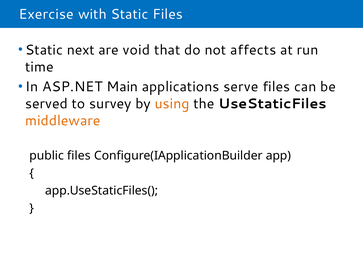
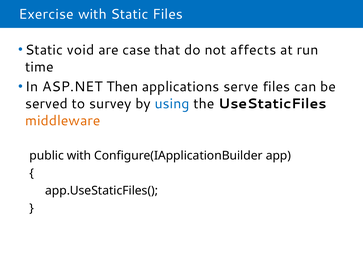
next: next -> void
void: void -> case
Main: Main -> Then
using colour: orange -> blue
public files: files -> with
